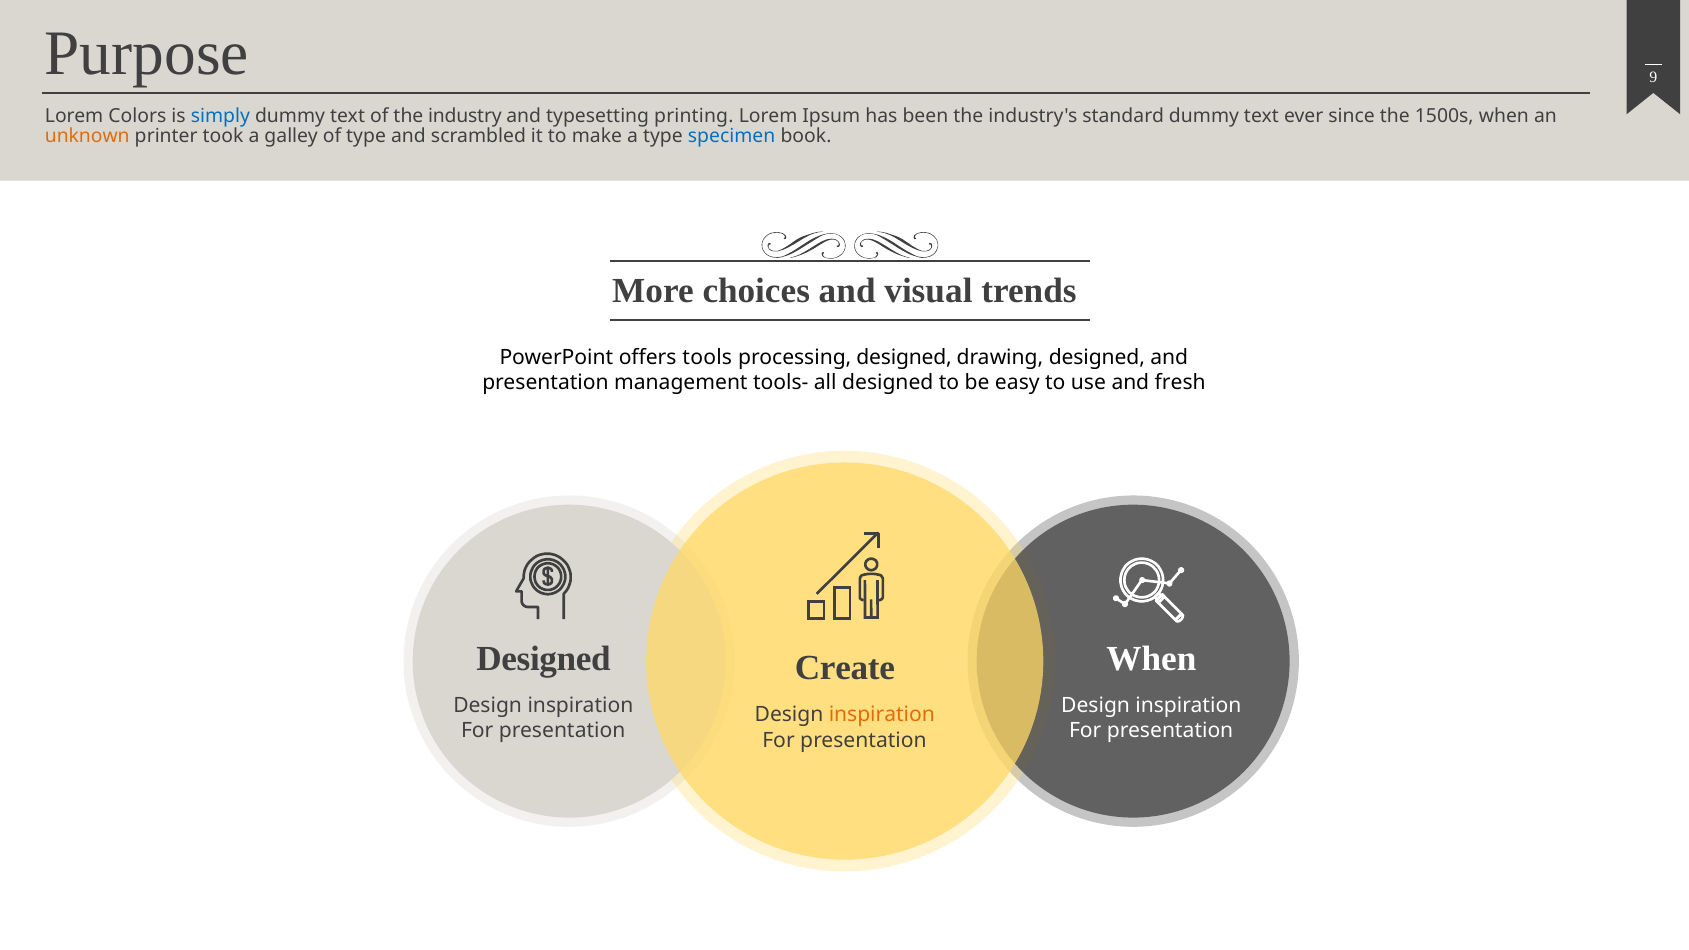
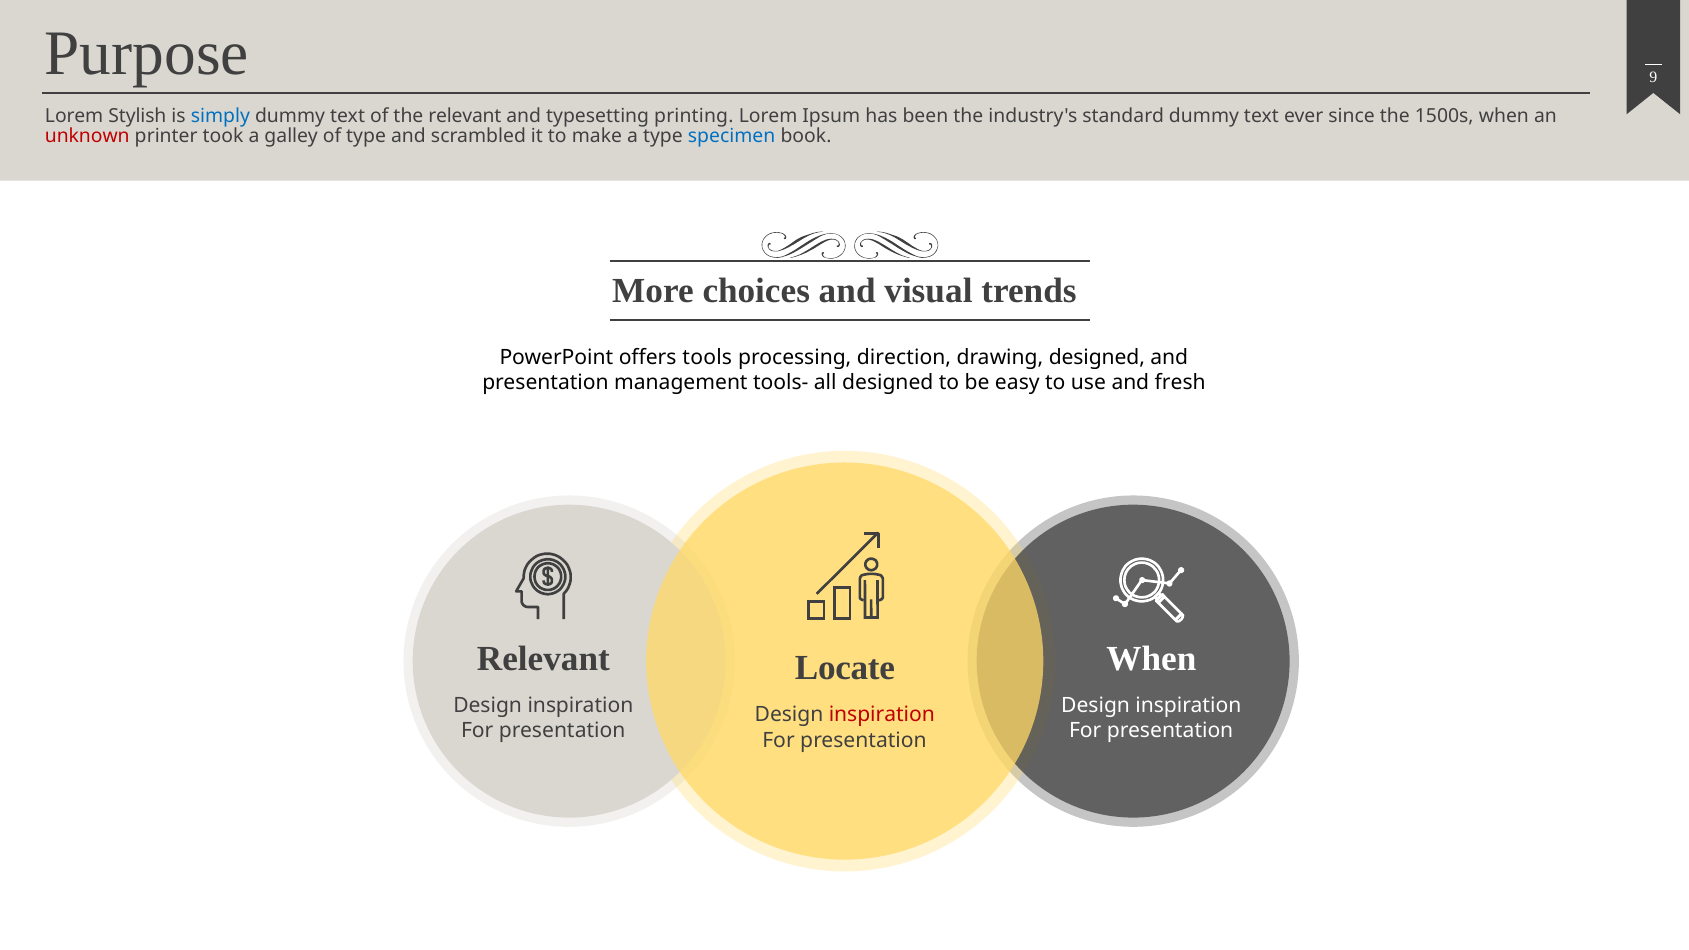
Colors: Colors -> Stylish
the industry: industry -> relevant
unknown colour: orange -> red
processing designed: designed -> direction
Designed at (544, 659): Designed -> Relevant
Create: Create -> Locate
inspiration at (882, 715) colour: orange -> red
